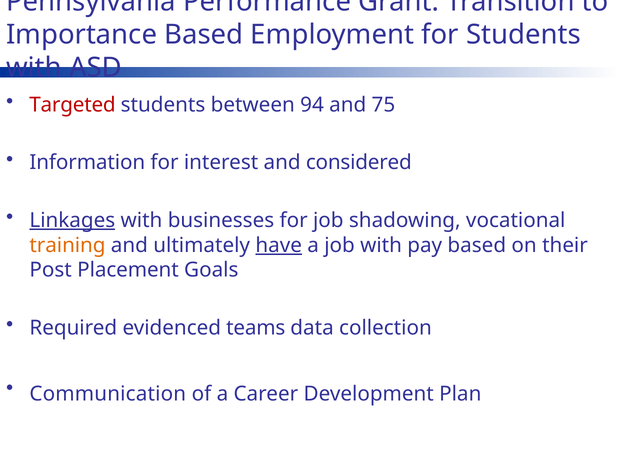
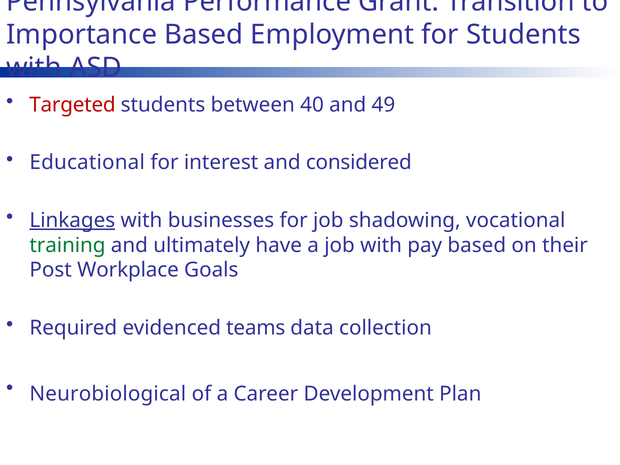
94: 94 -> 40
75: 75 -> 49
Information: Information -> Educational
training colour: orange -> green
have underline: present -> none
Placement: Placement -> Workplace
Communication: Communication -> Neurobiological
